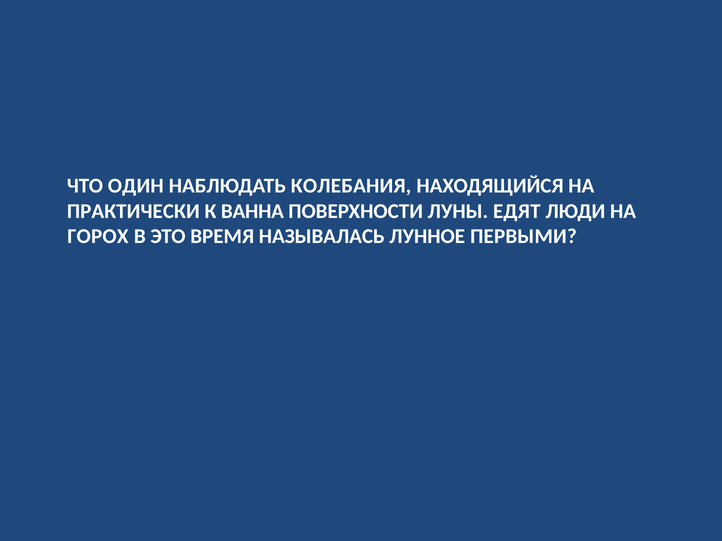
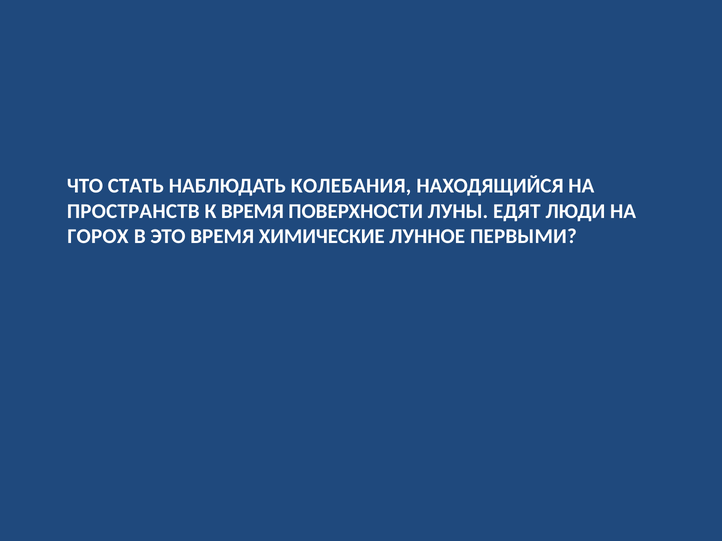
ОДИН: ОДИН -> СТАТЬ
ПРАКТИЧЕСКИ: ПРАКТИЧЕСКИ -> ПРОСТРАНСТВ
К ВАННА: ВАННА -> ВРЕМЯ
НАЗЫВАЛАСЬ: НАЗЫВАЛАСЬ -> ХИМИЧЕСКИЕ
